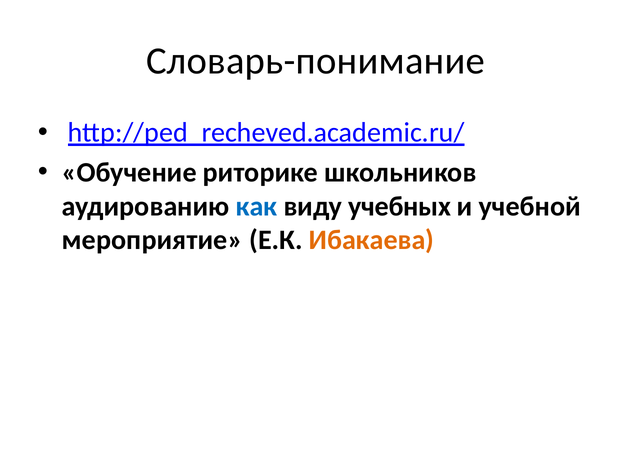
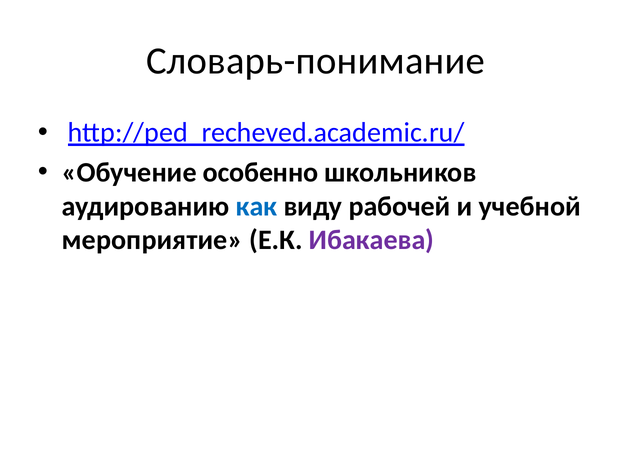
риторике: риторике -> особенно
учебных: учебных -> рабочей
Ибакаева colour: orange -> purple
